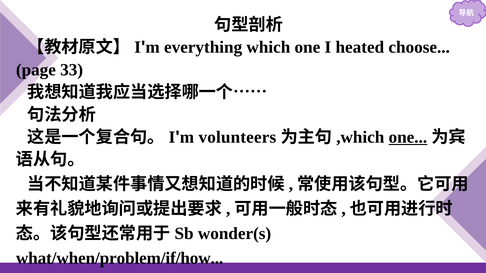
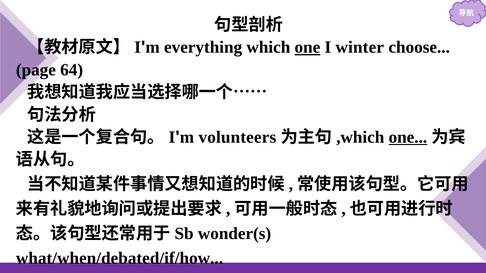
one at (307, 47) underline: none -> present
heated: heated -> winter
33: 33 -> 64
what/when/problem/if/how: what/when/problem/if/how -> what/when/debated/if/how
